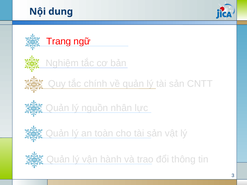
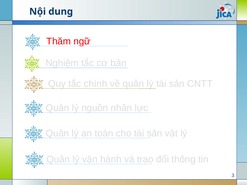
Trang: Trang -> Thăm
